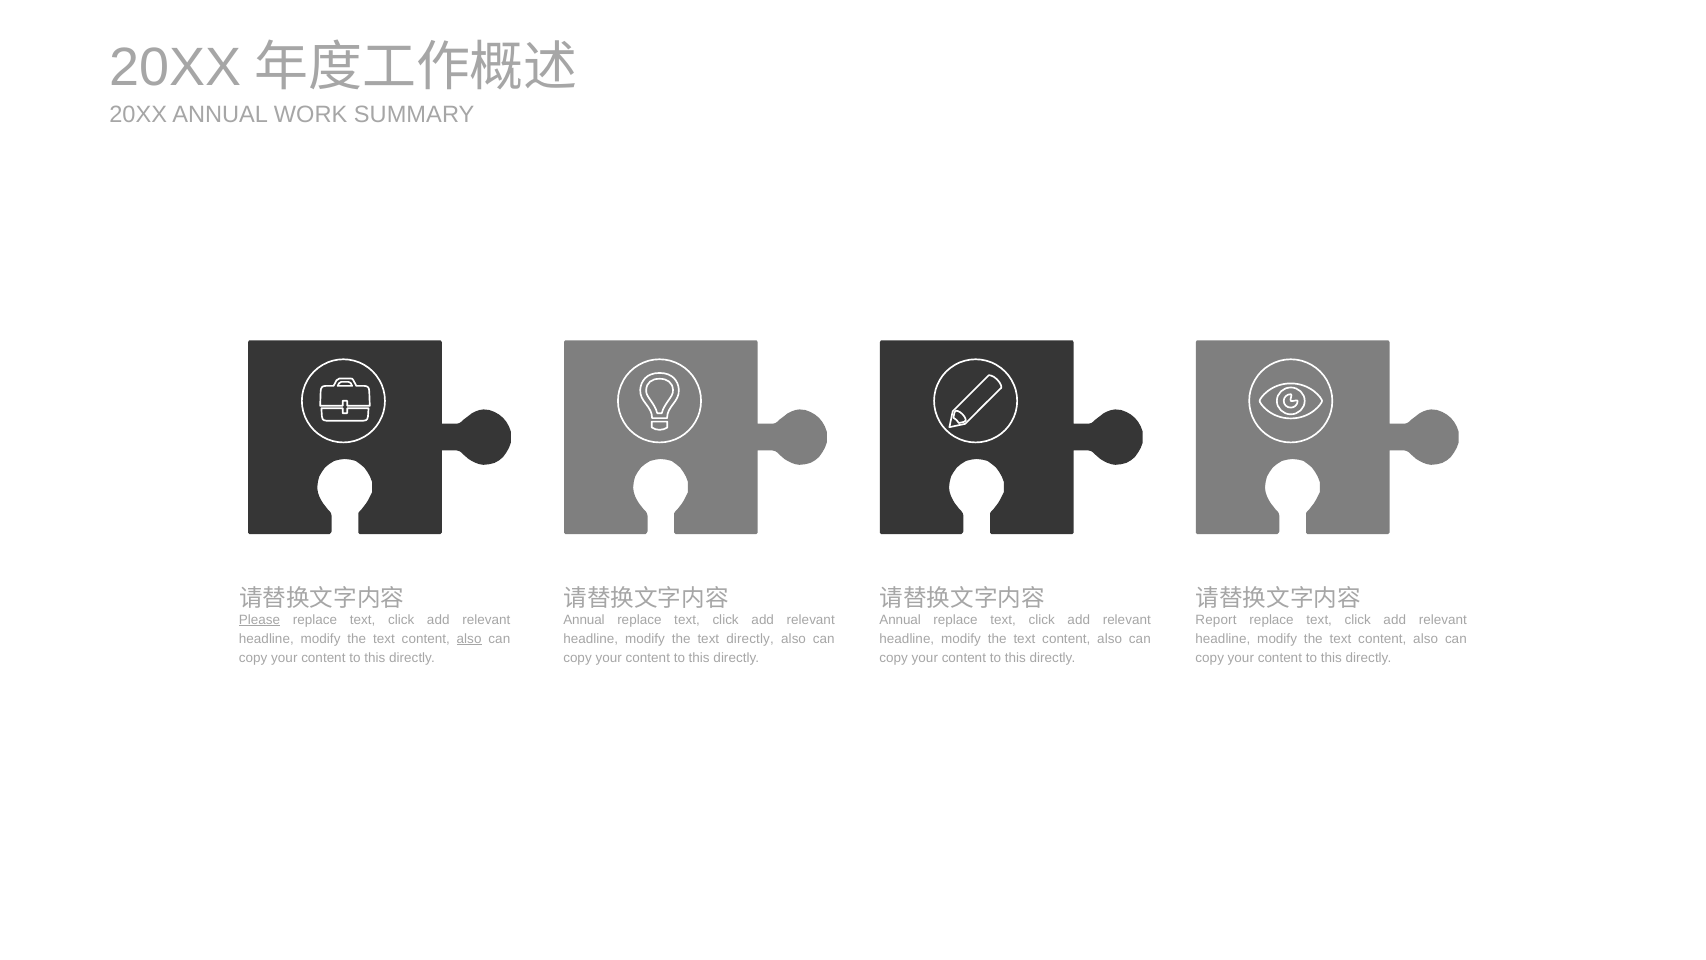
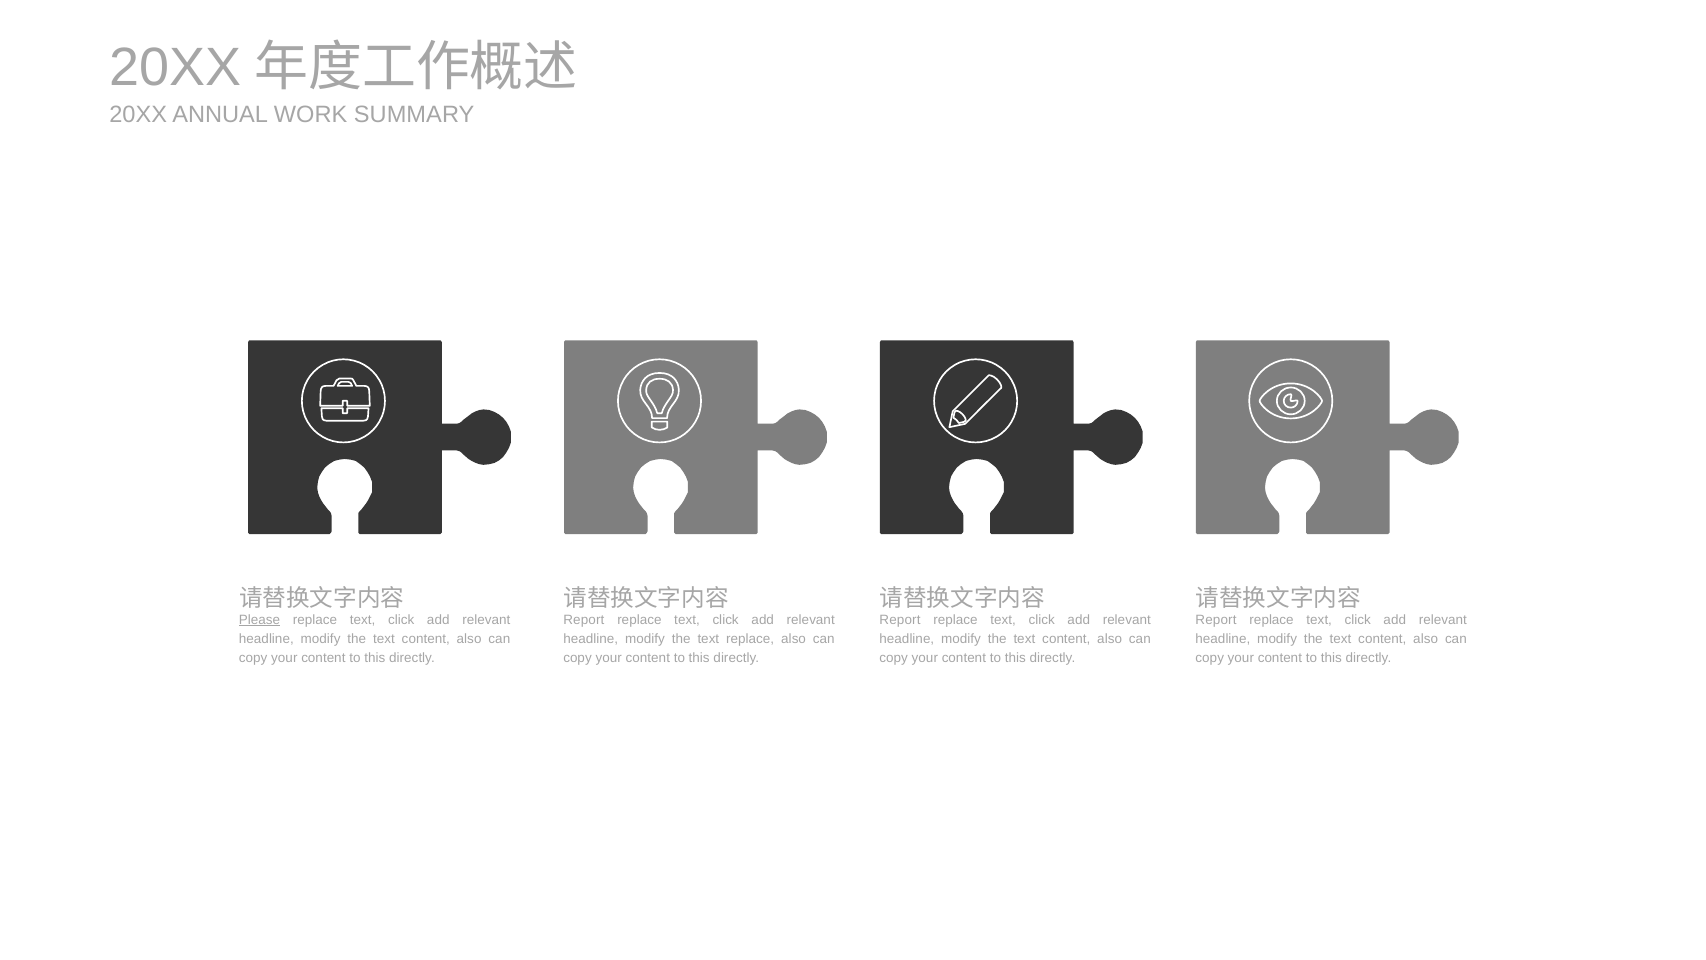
Annual at (584, 619): Annual -> Report
Annual at (900, 619): Annual -> Report
also at (469, 639) underline: present -> none
text directly: directly -> replace
